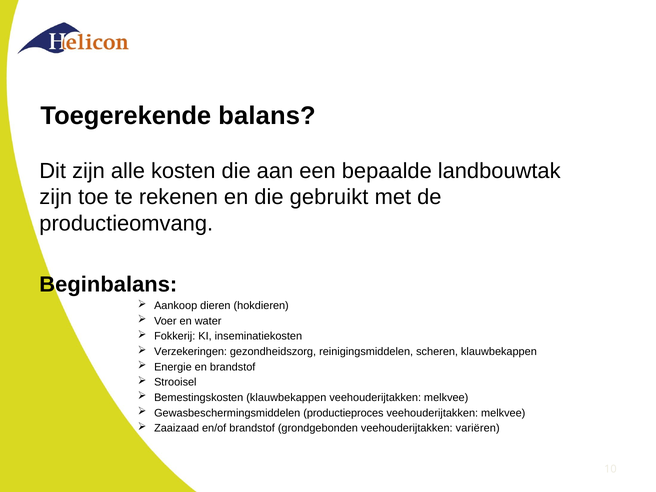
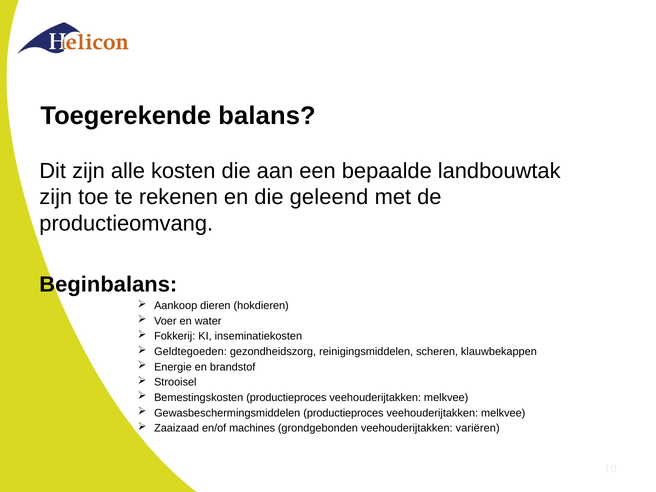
gebruikt: gebruikt -> geleend
Verzekeringen: Verzekeringen -> Geldtegoeden
Bemestingskosten klauwbekappen: klauwbekappen -> productieproces
en/of brandstof: brandstof -> machines
